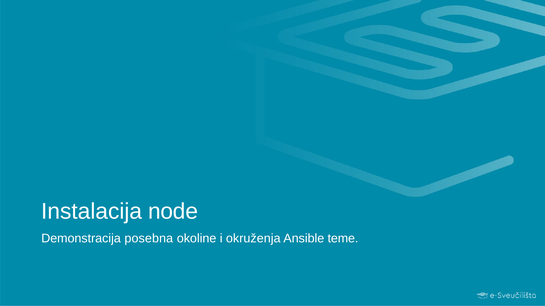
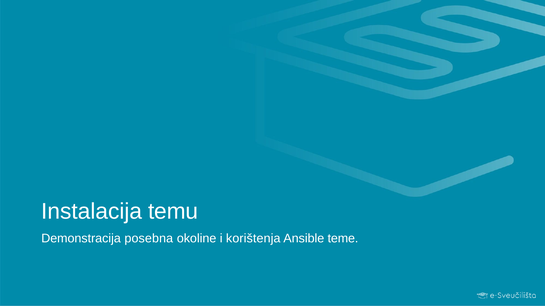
node: node -> temu
okruženja: okruženja -> korištenja
